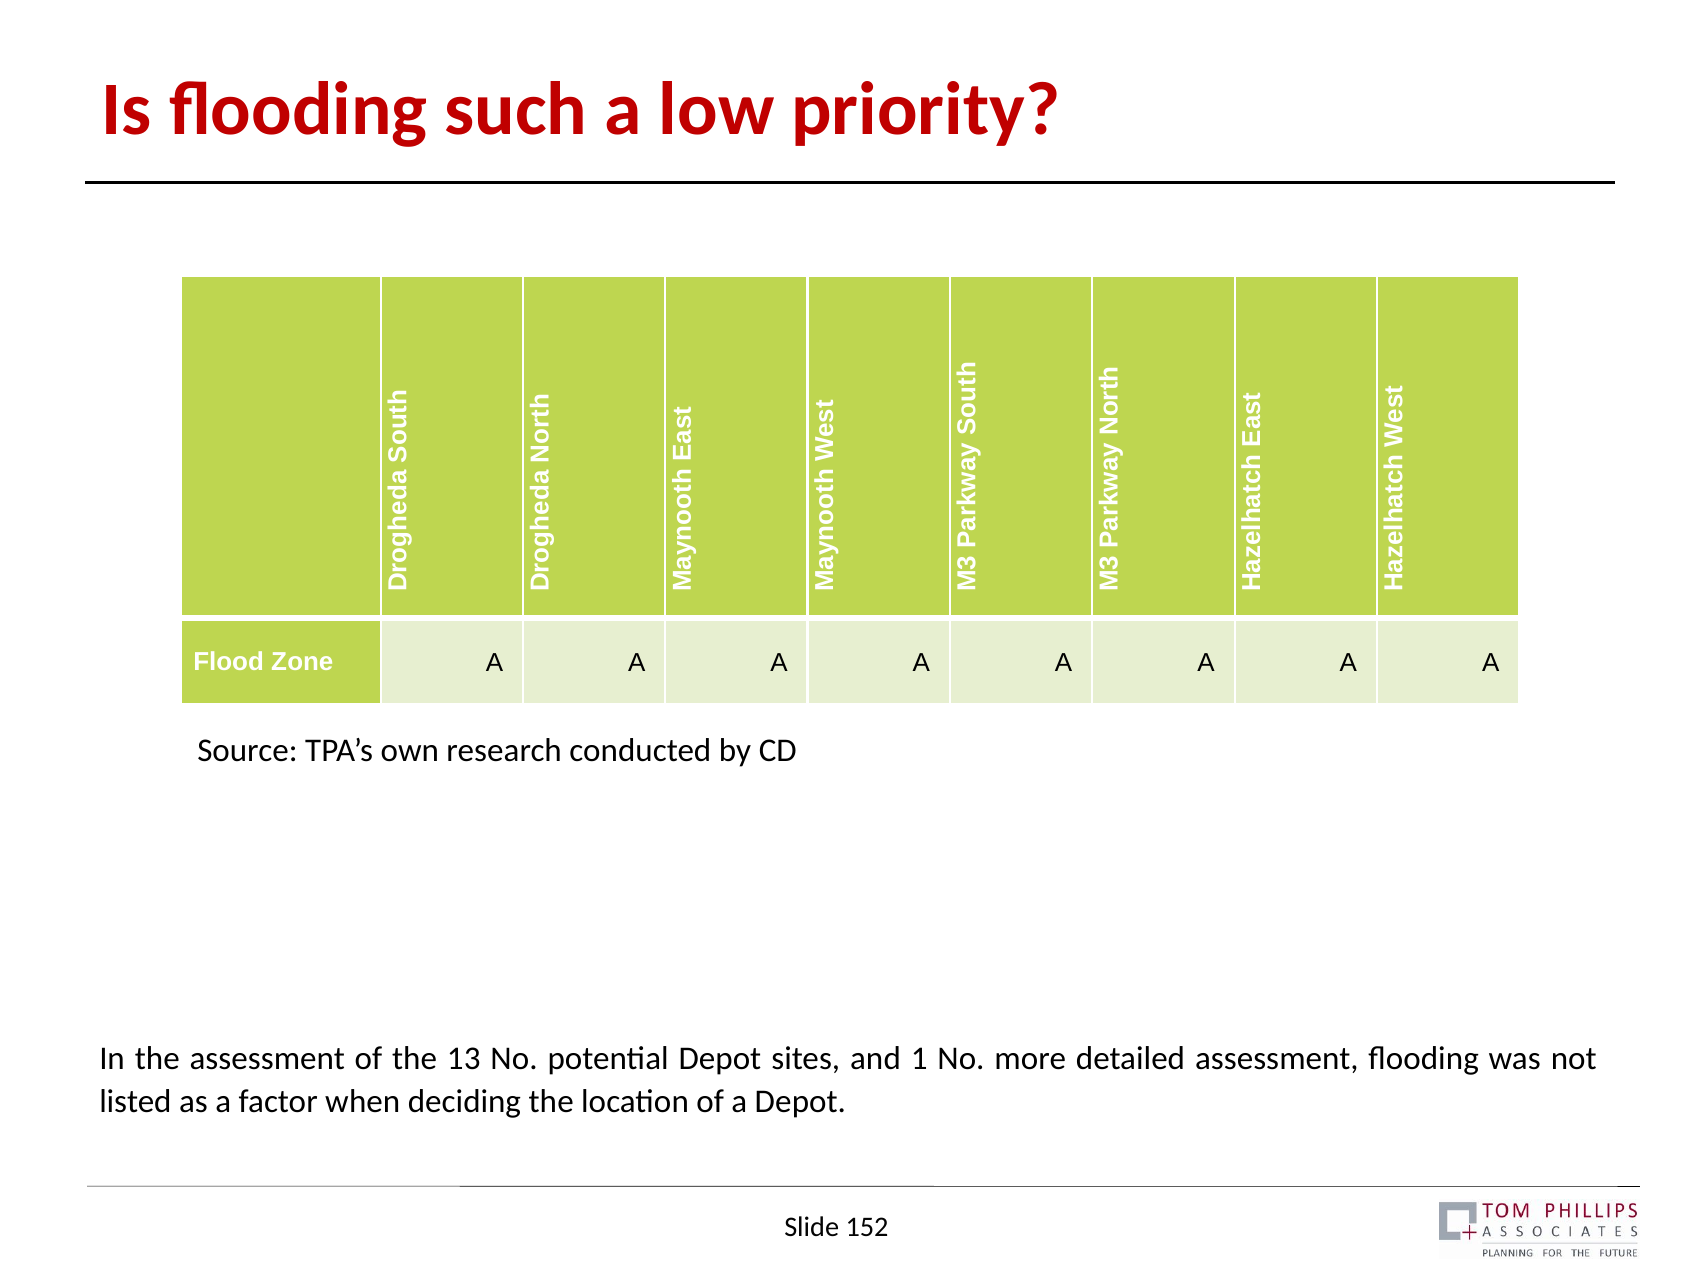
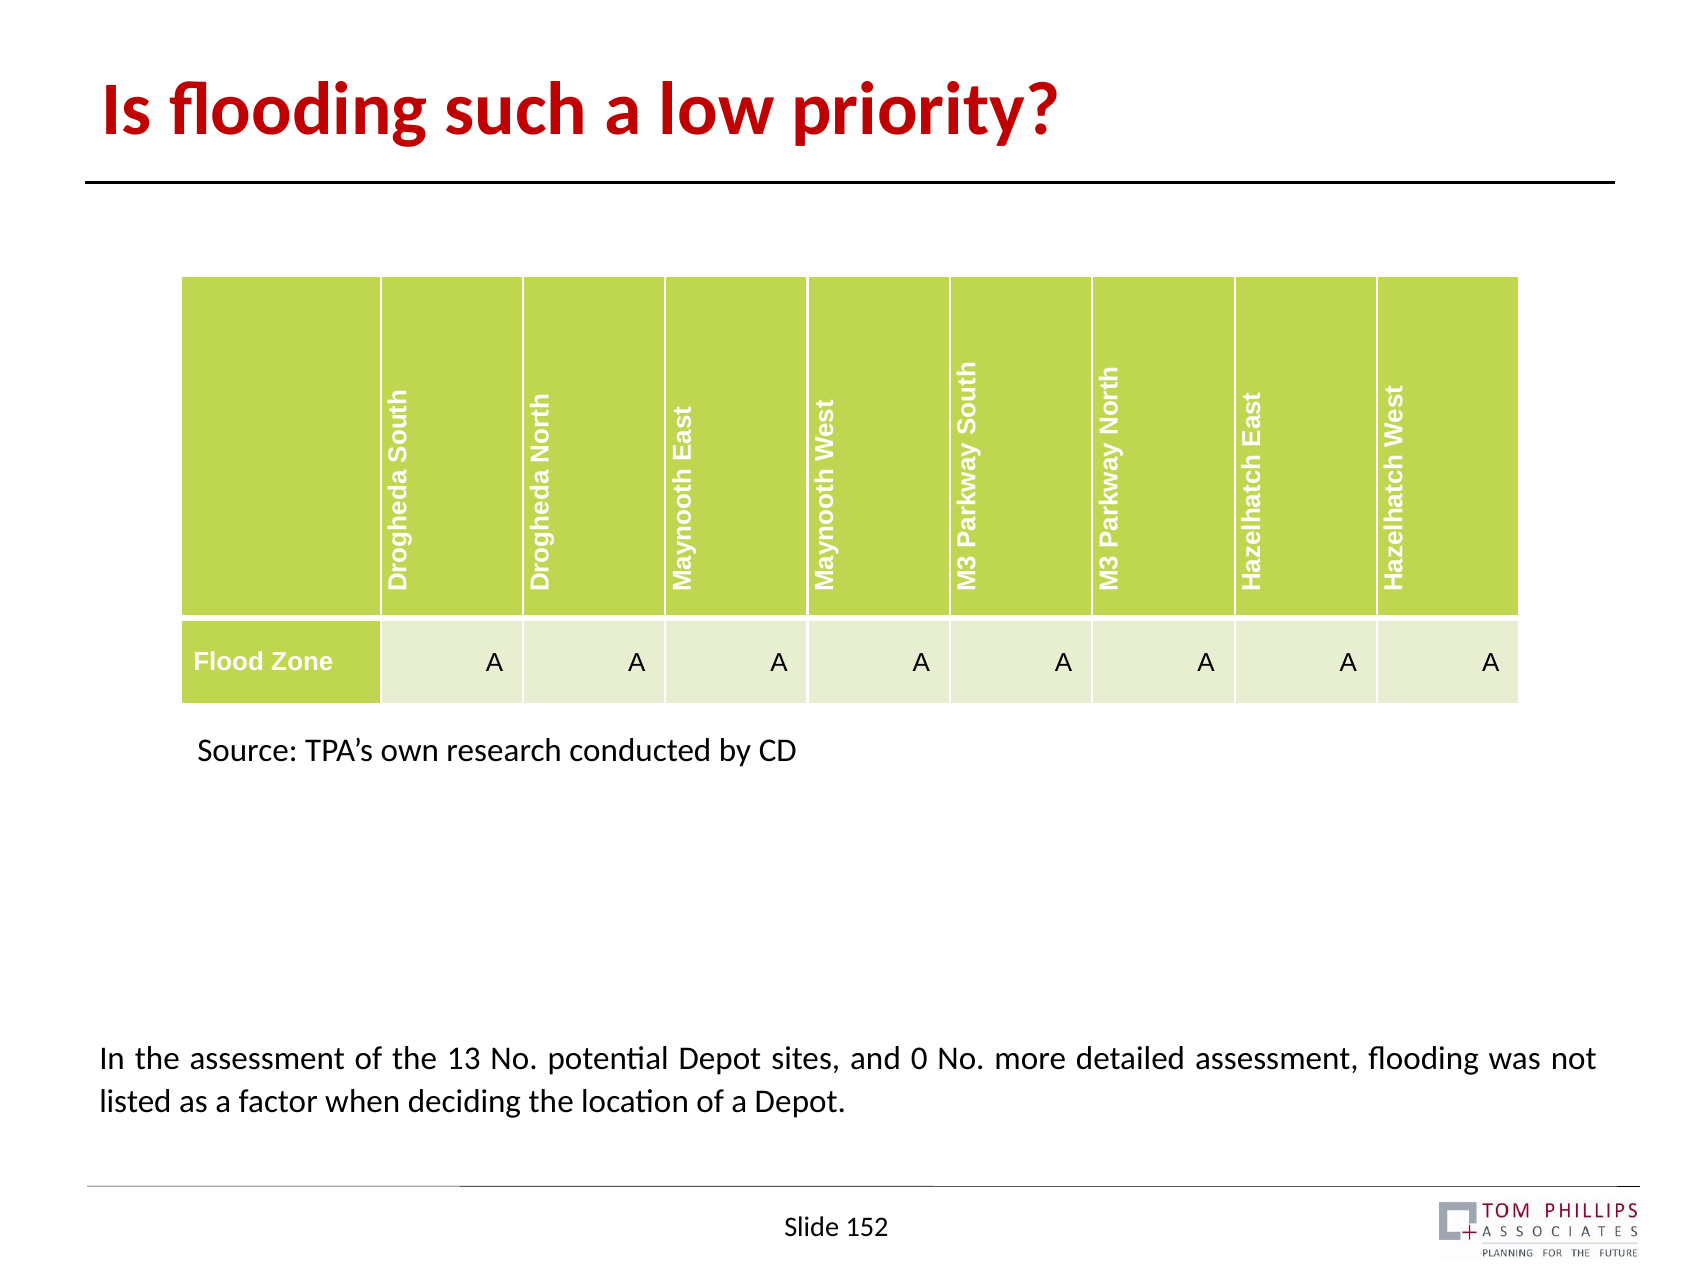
1: 1 -> 0
